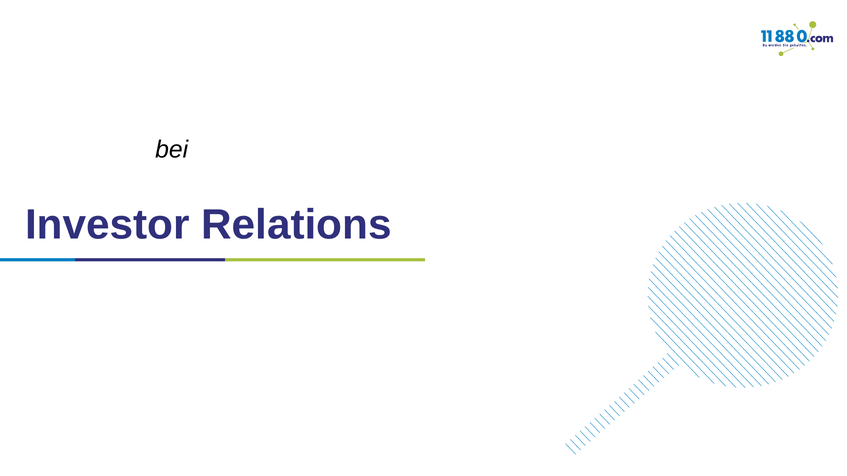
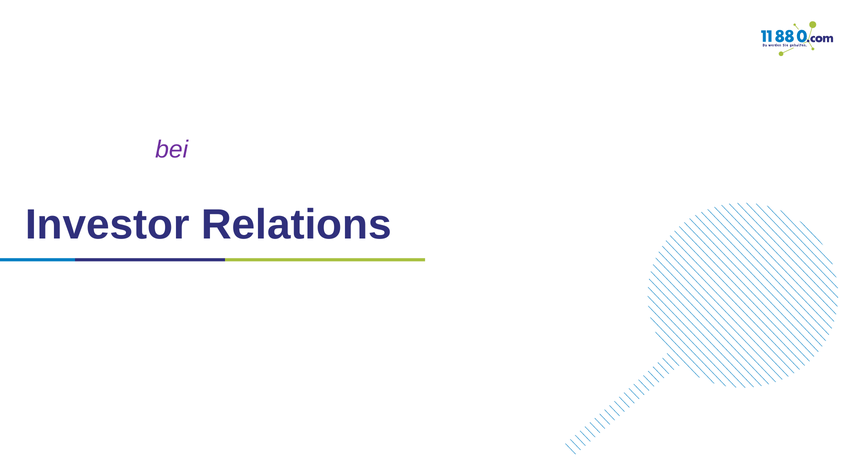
bei colour: black -> purple
